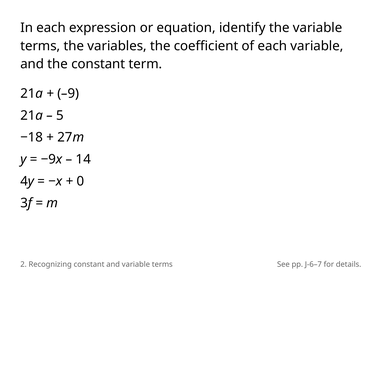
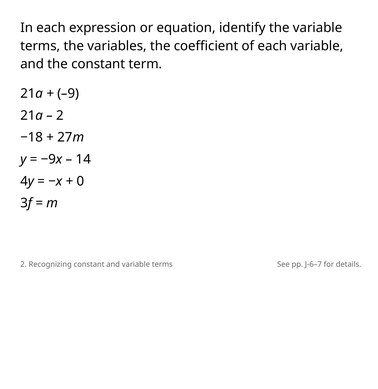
5 at (60, 115): 5 -> 2
